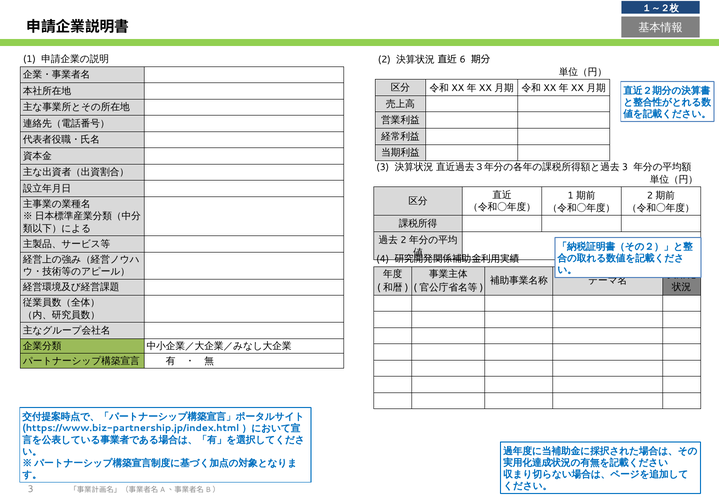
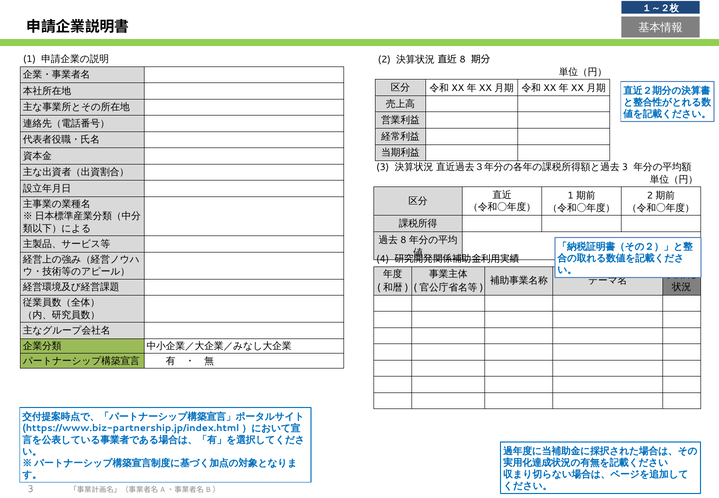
6 at (463, 60): 6 -> 8
2 at (403, 240): 2 -> 8
